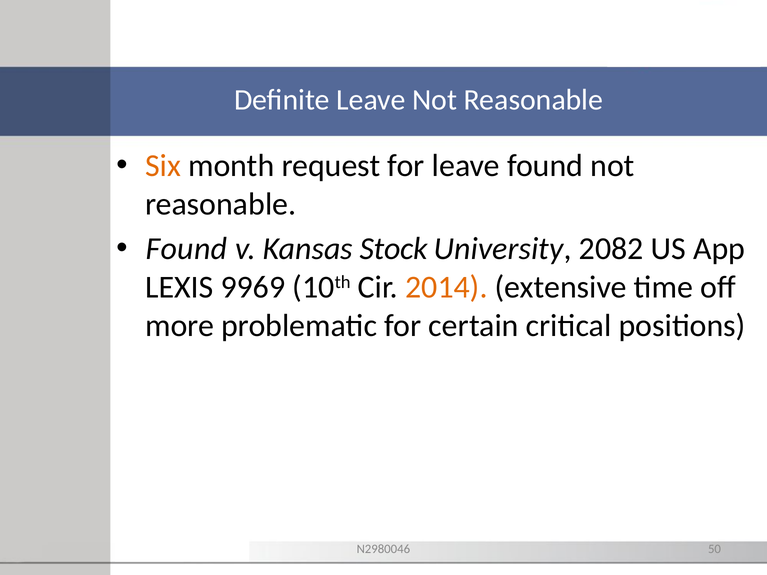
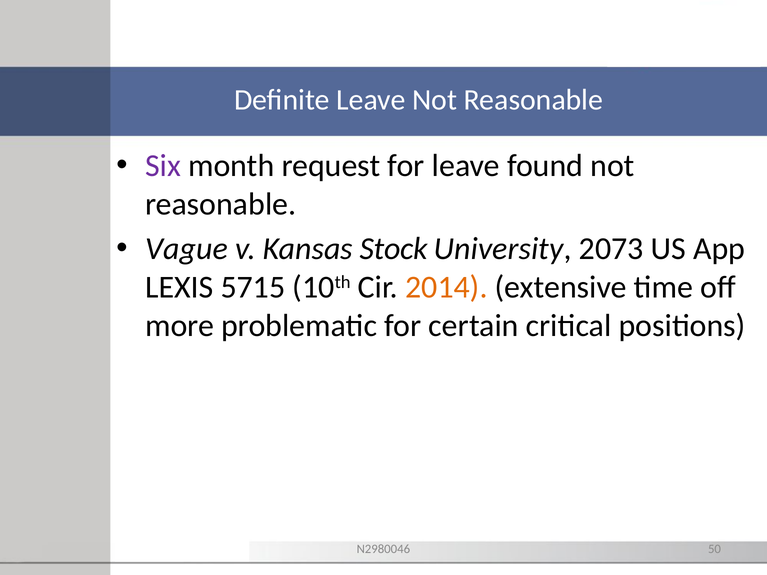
Six colour: orange -> purple
Found at (186, 249): Found -> Vague
2082: 2082 -> 2073
9969: 9969 -> 5715
